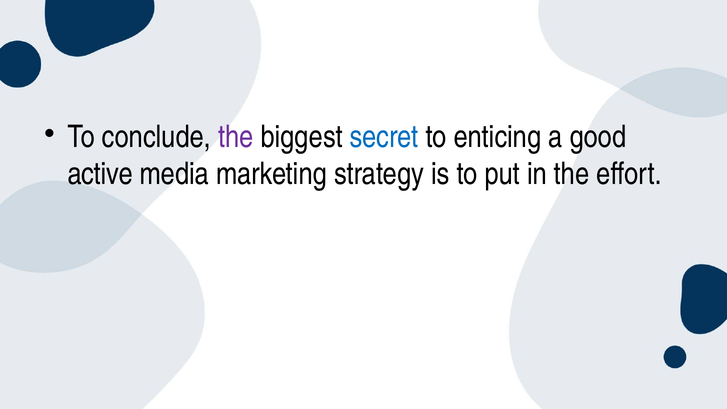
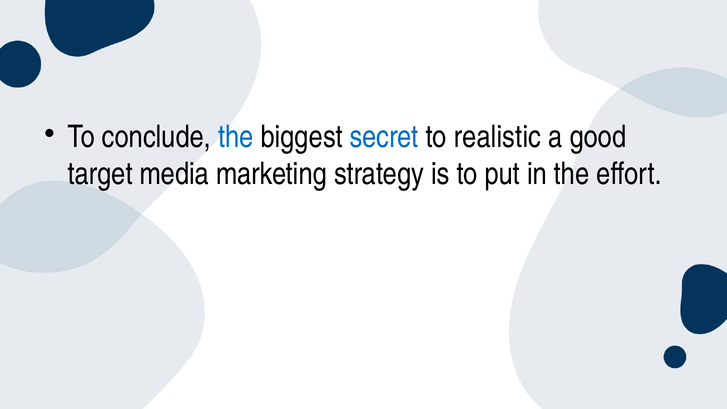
the at (236, 137) colour: purple -> blue
enticing: enticing -> realistic
active: active -> target
